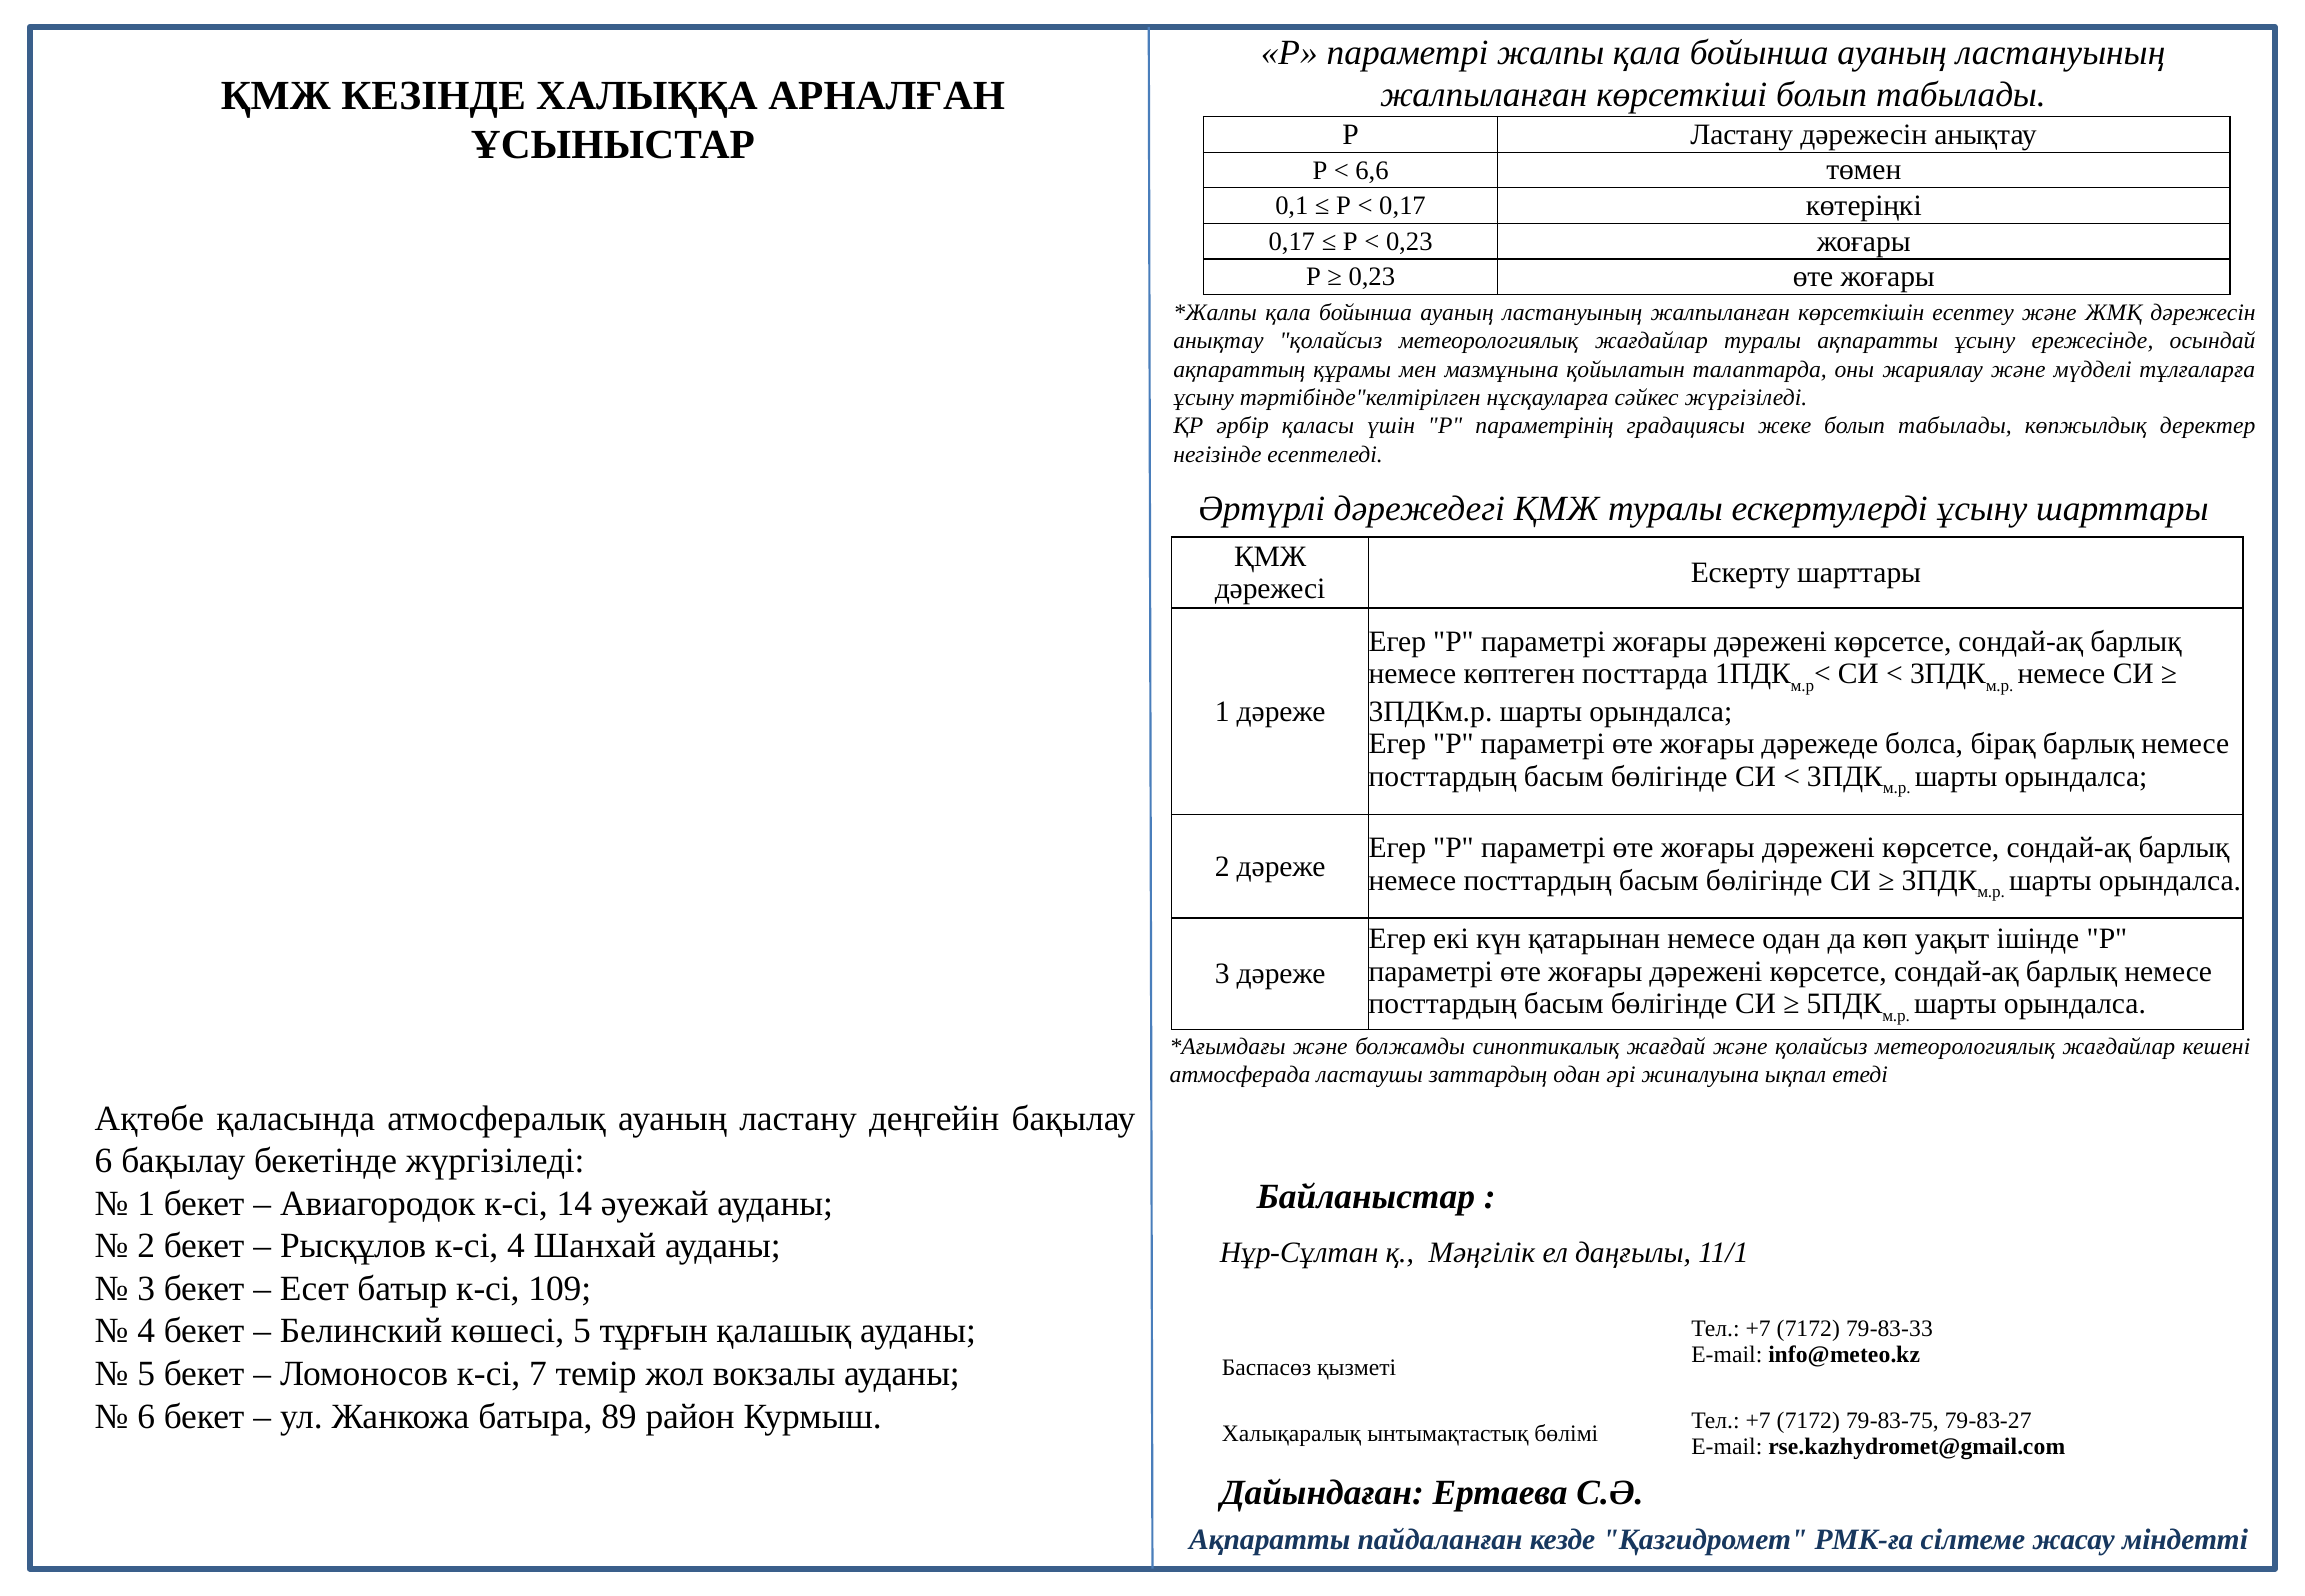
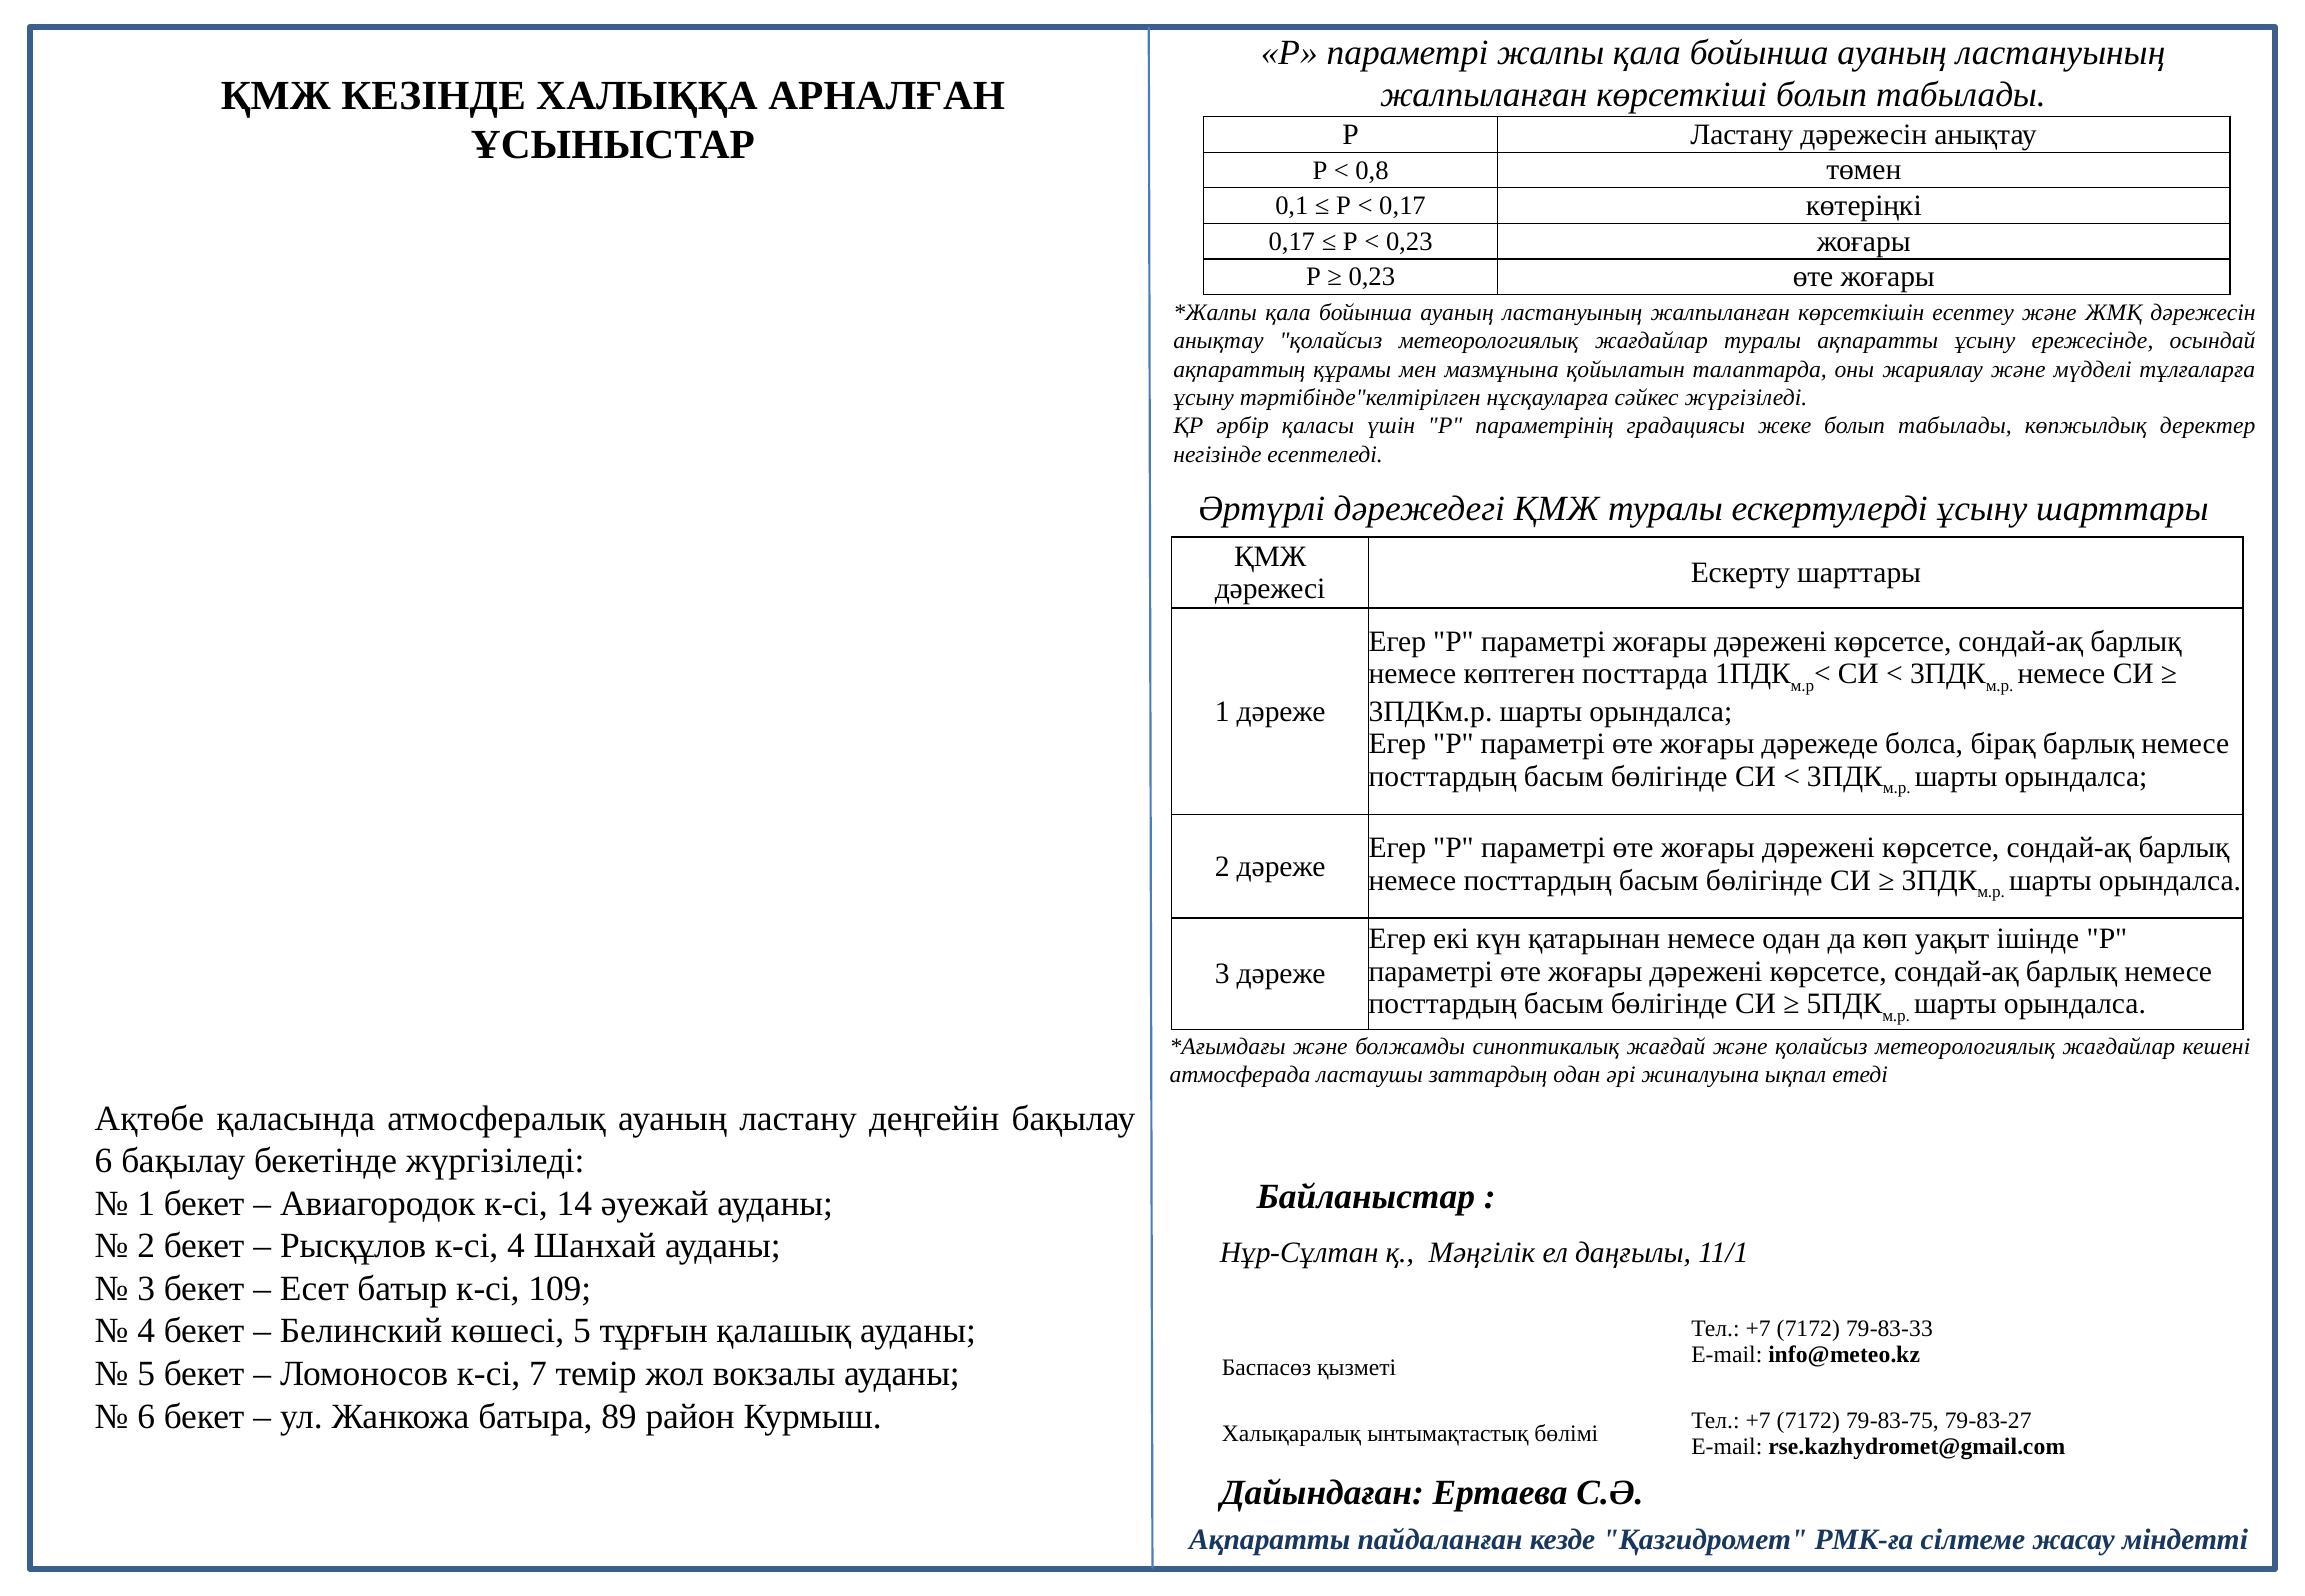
6,6: 6,6 -> 0,8
